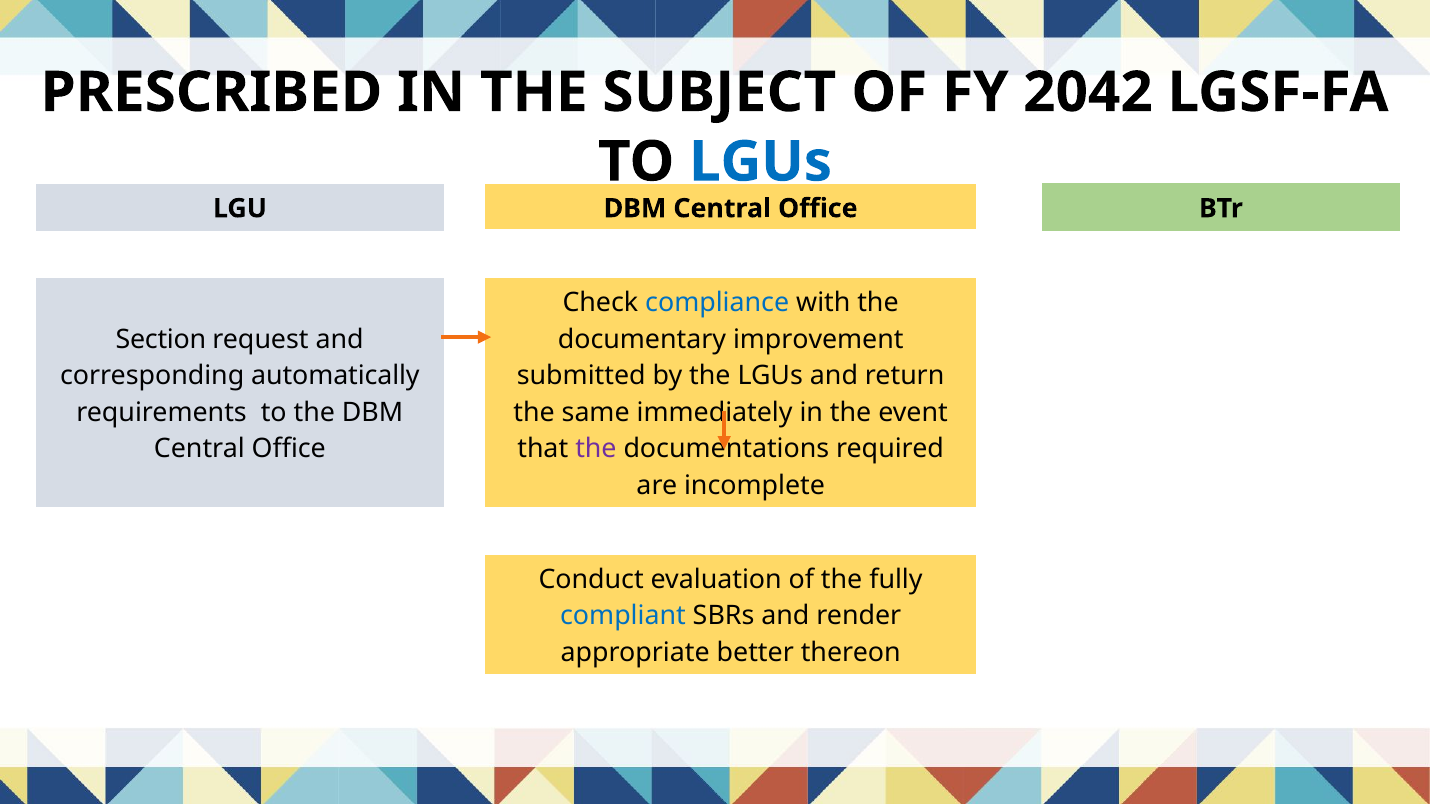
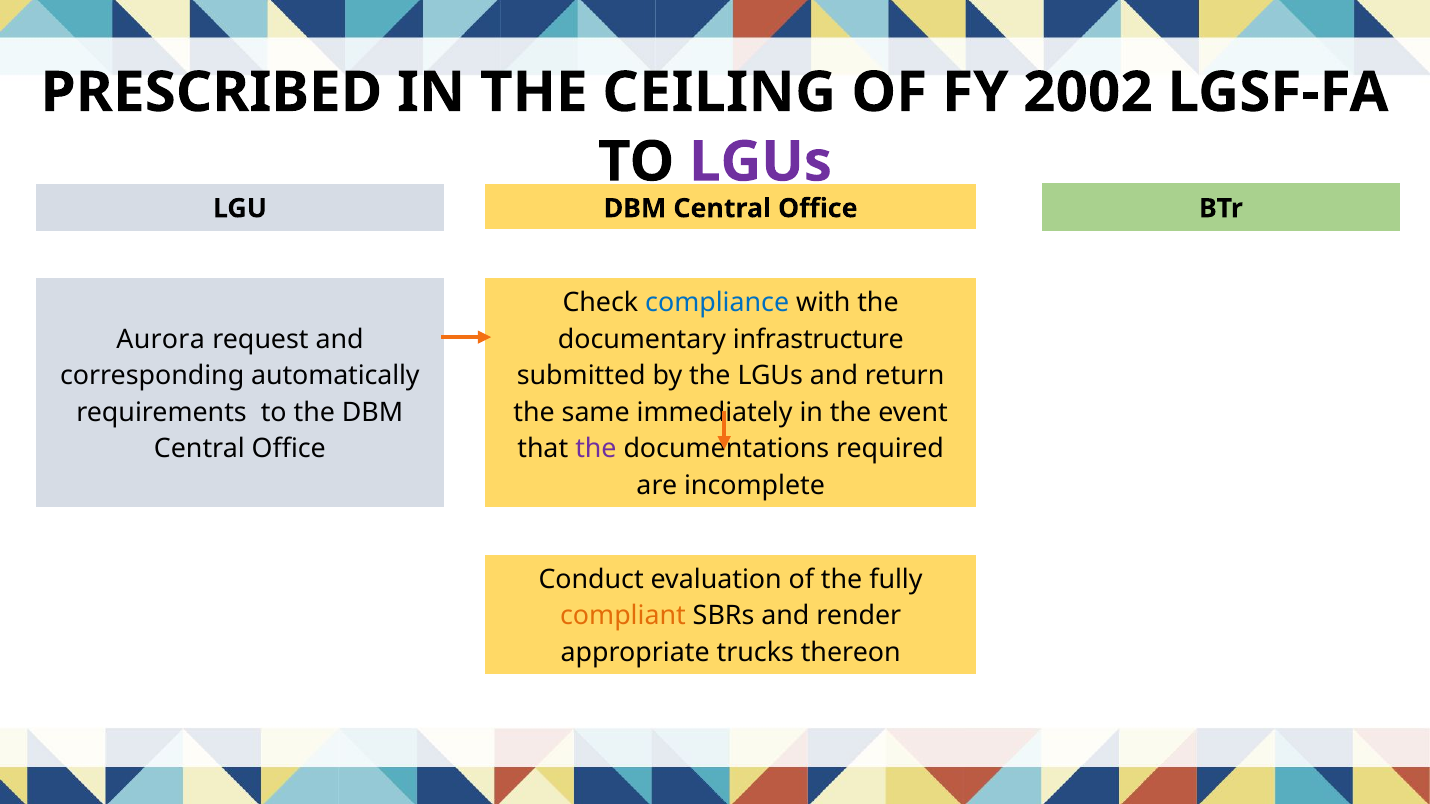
SUBJECT: SUBJECT -> CEILING
2042: 2042 -> 2002
LGUs at (761, 162) colour: blue -> purple
Section: Section -> Aurora
improvement: improvement -> infrastructure
compliant colour: blue -> orange
better: better -> trucks
